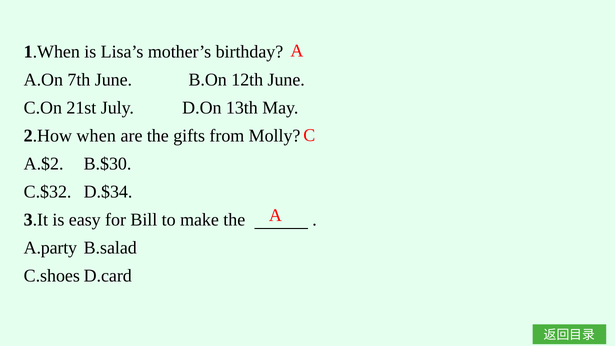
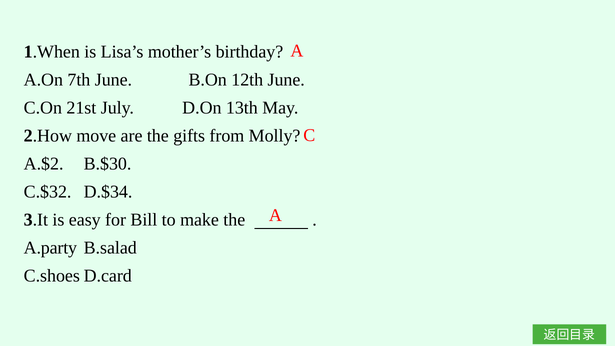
when: when -> move
